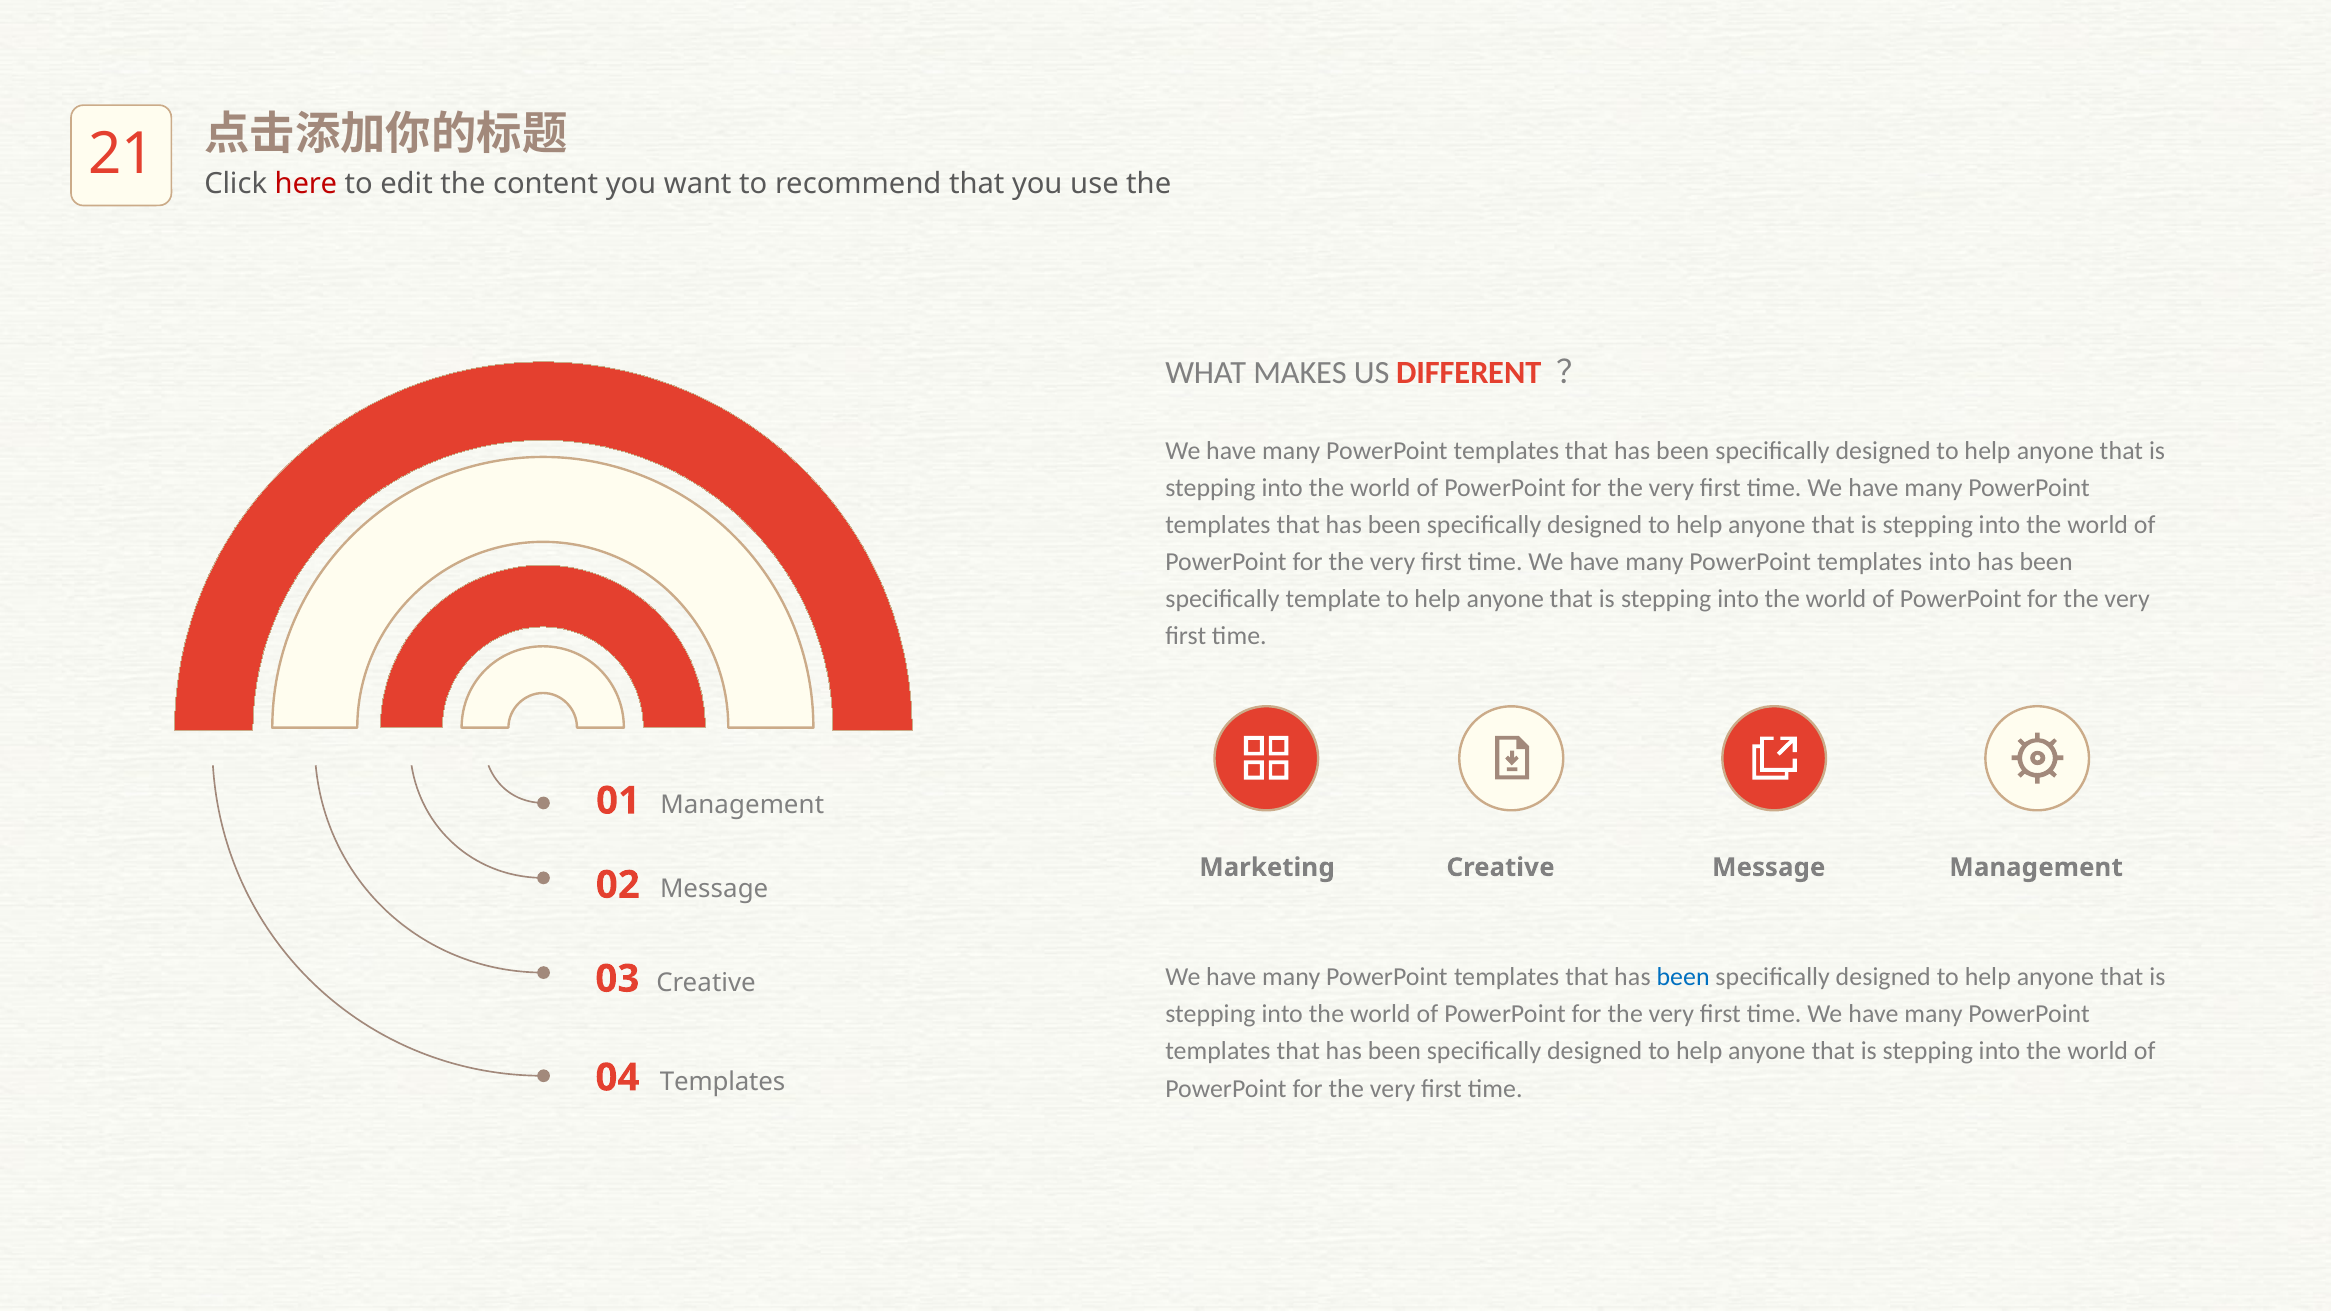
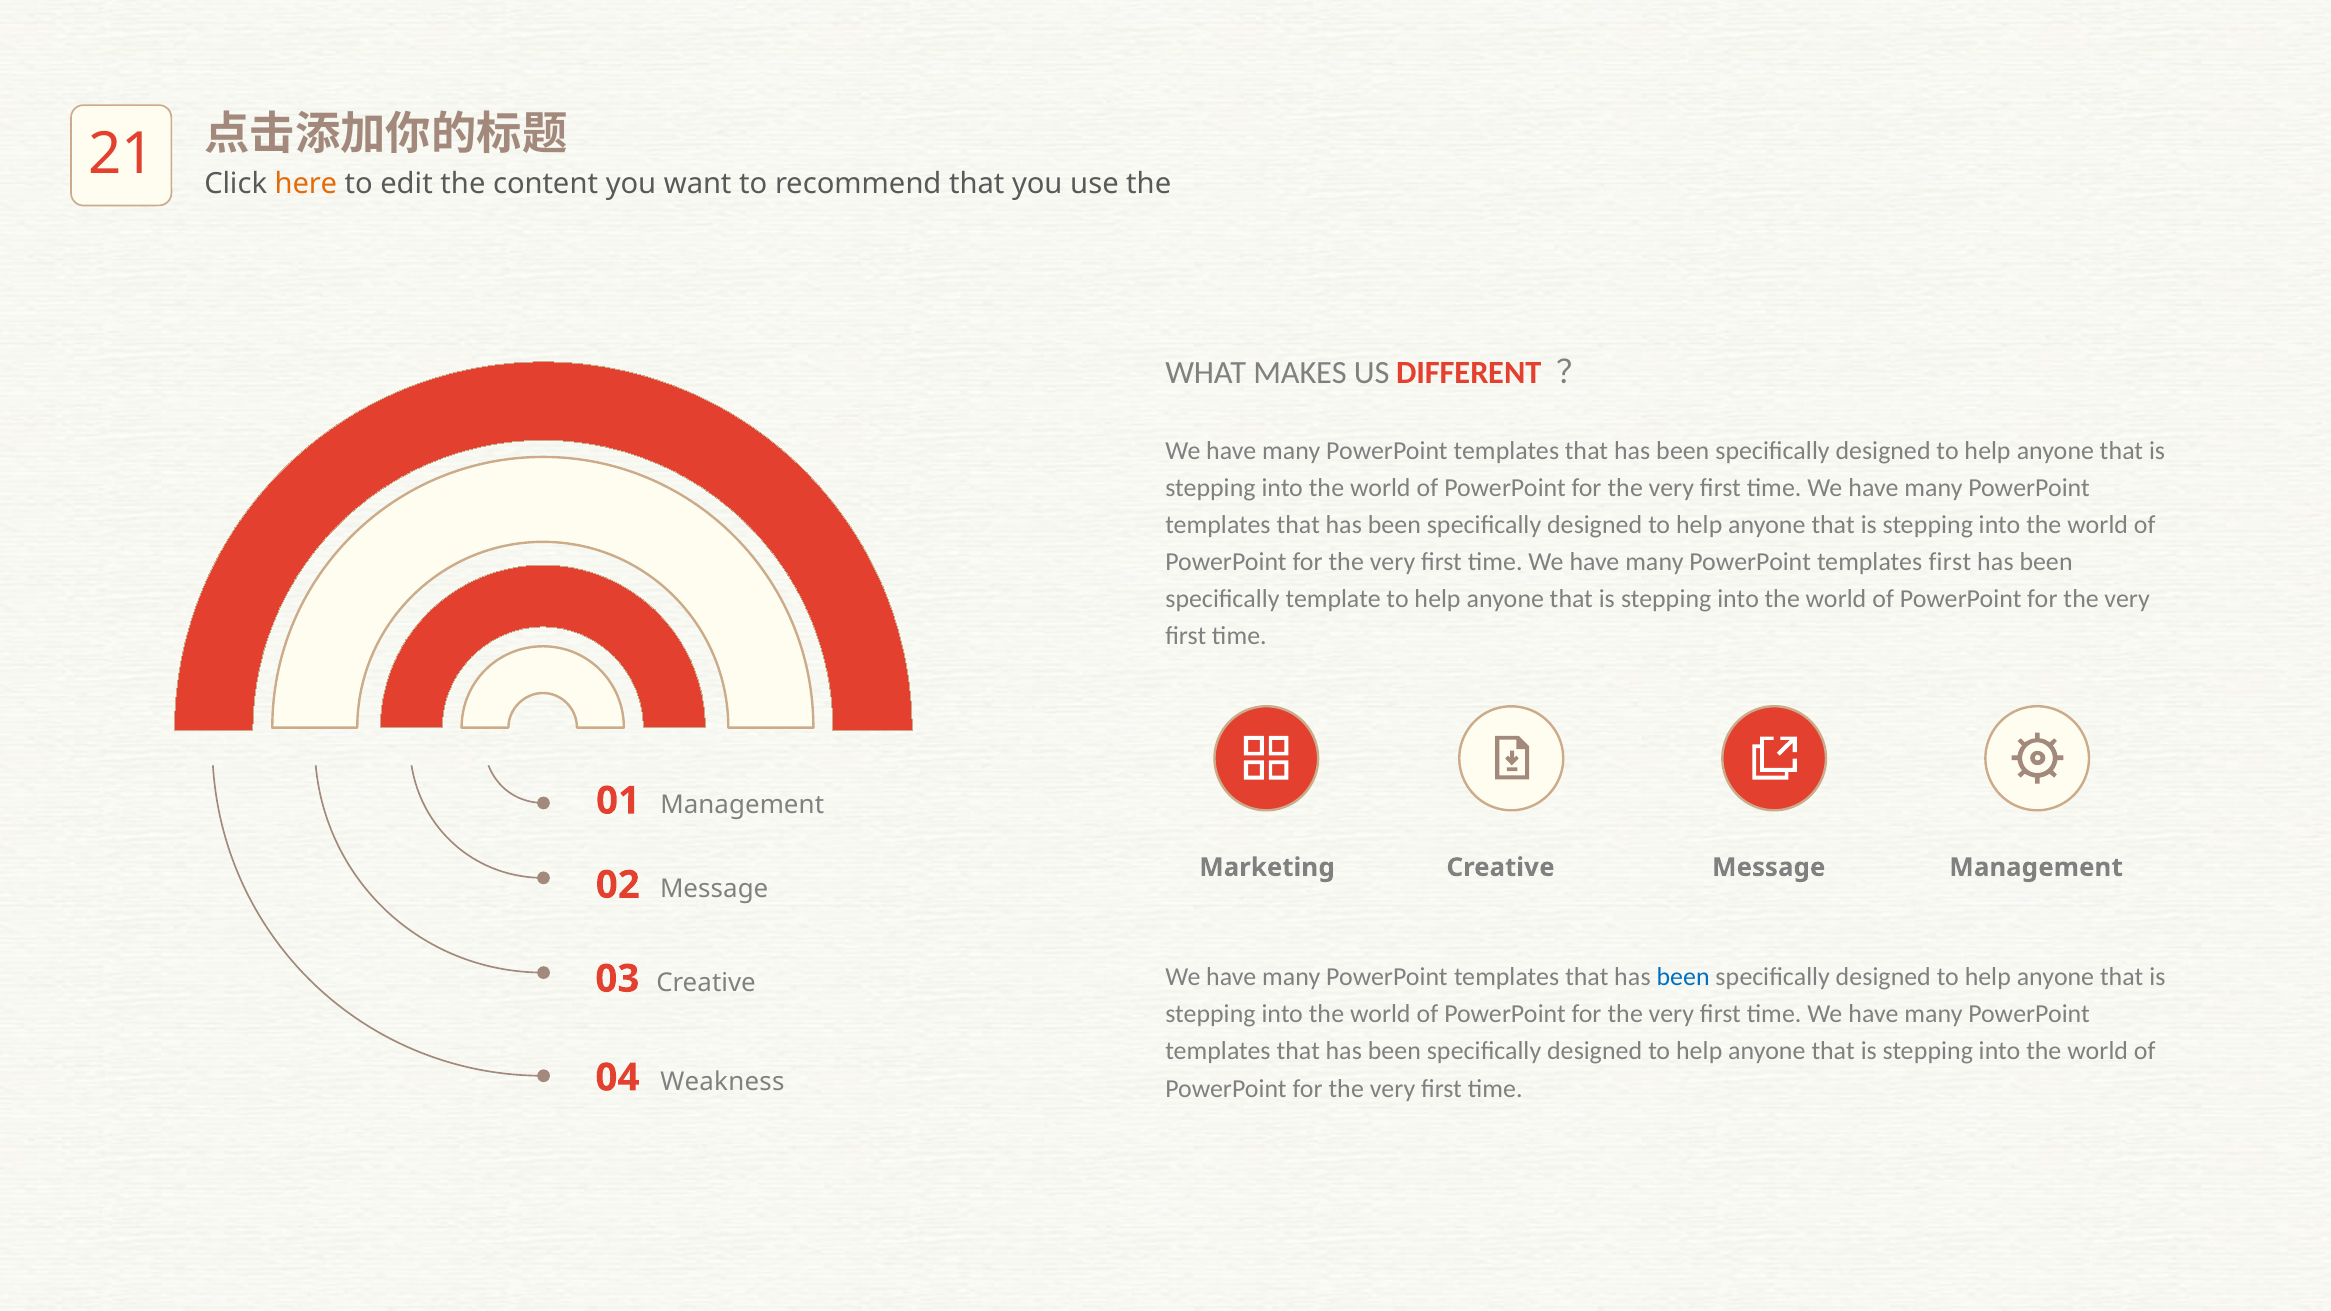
here colour: red -> orange
templates into: into -> first
04 Templates: Templates -> Weakness
